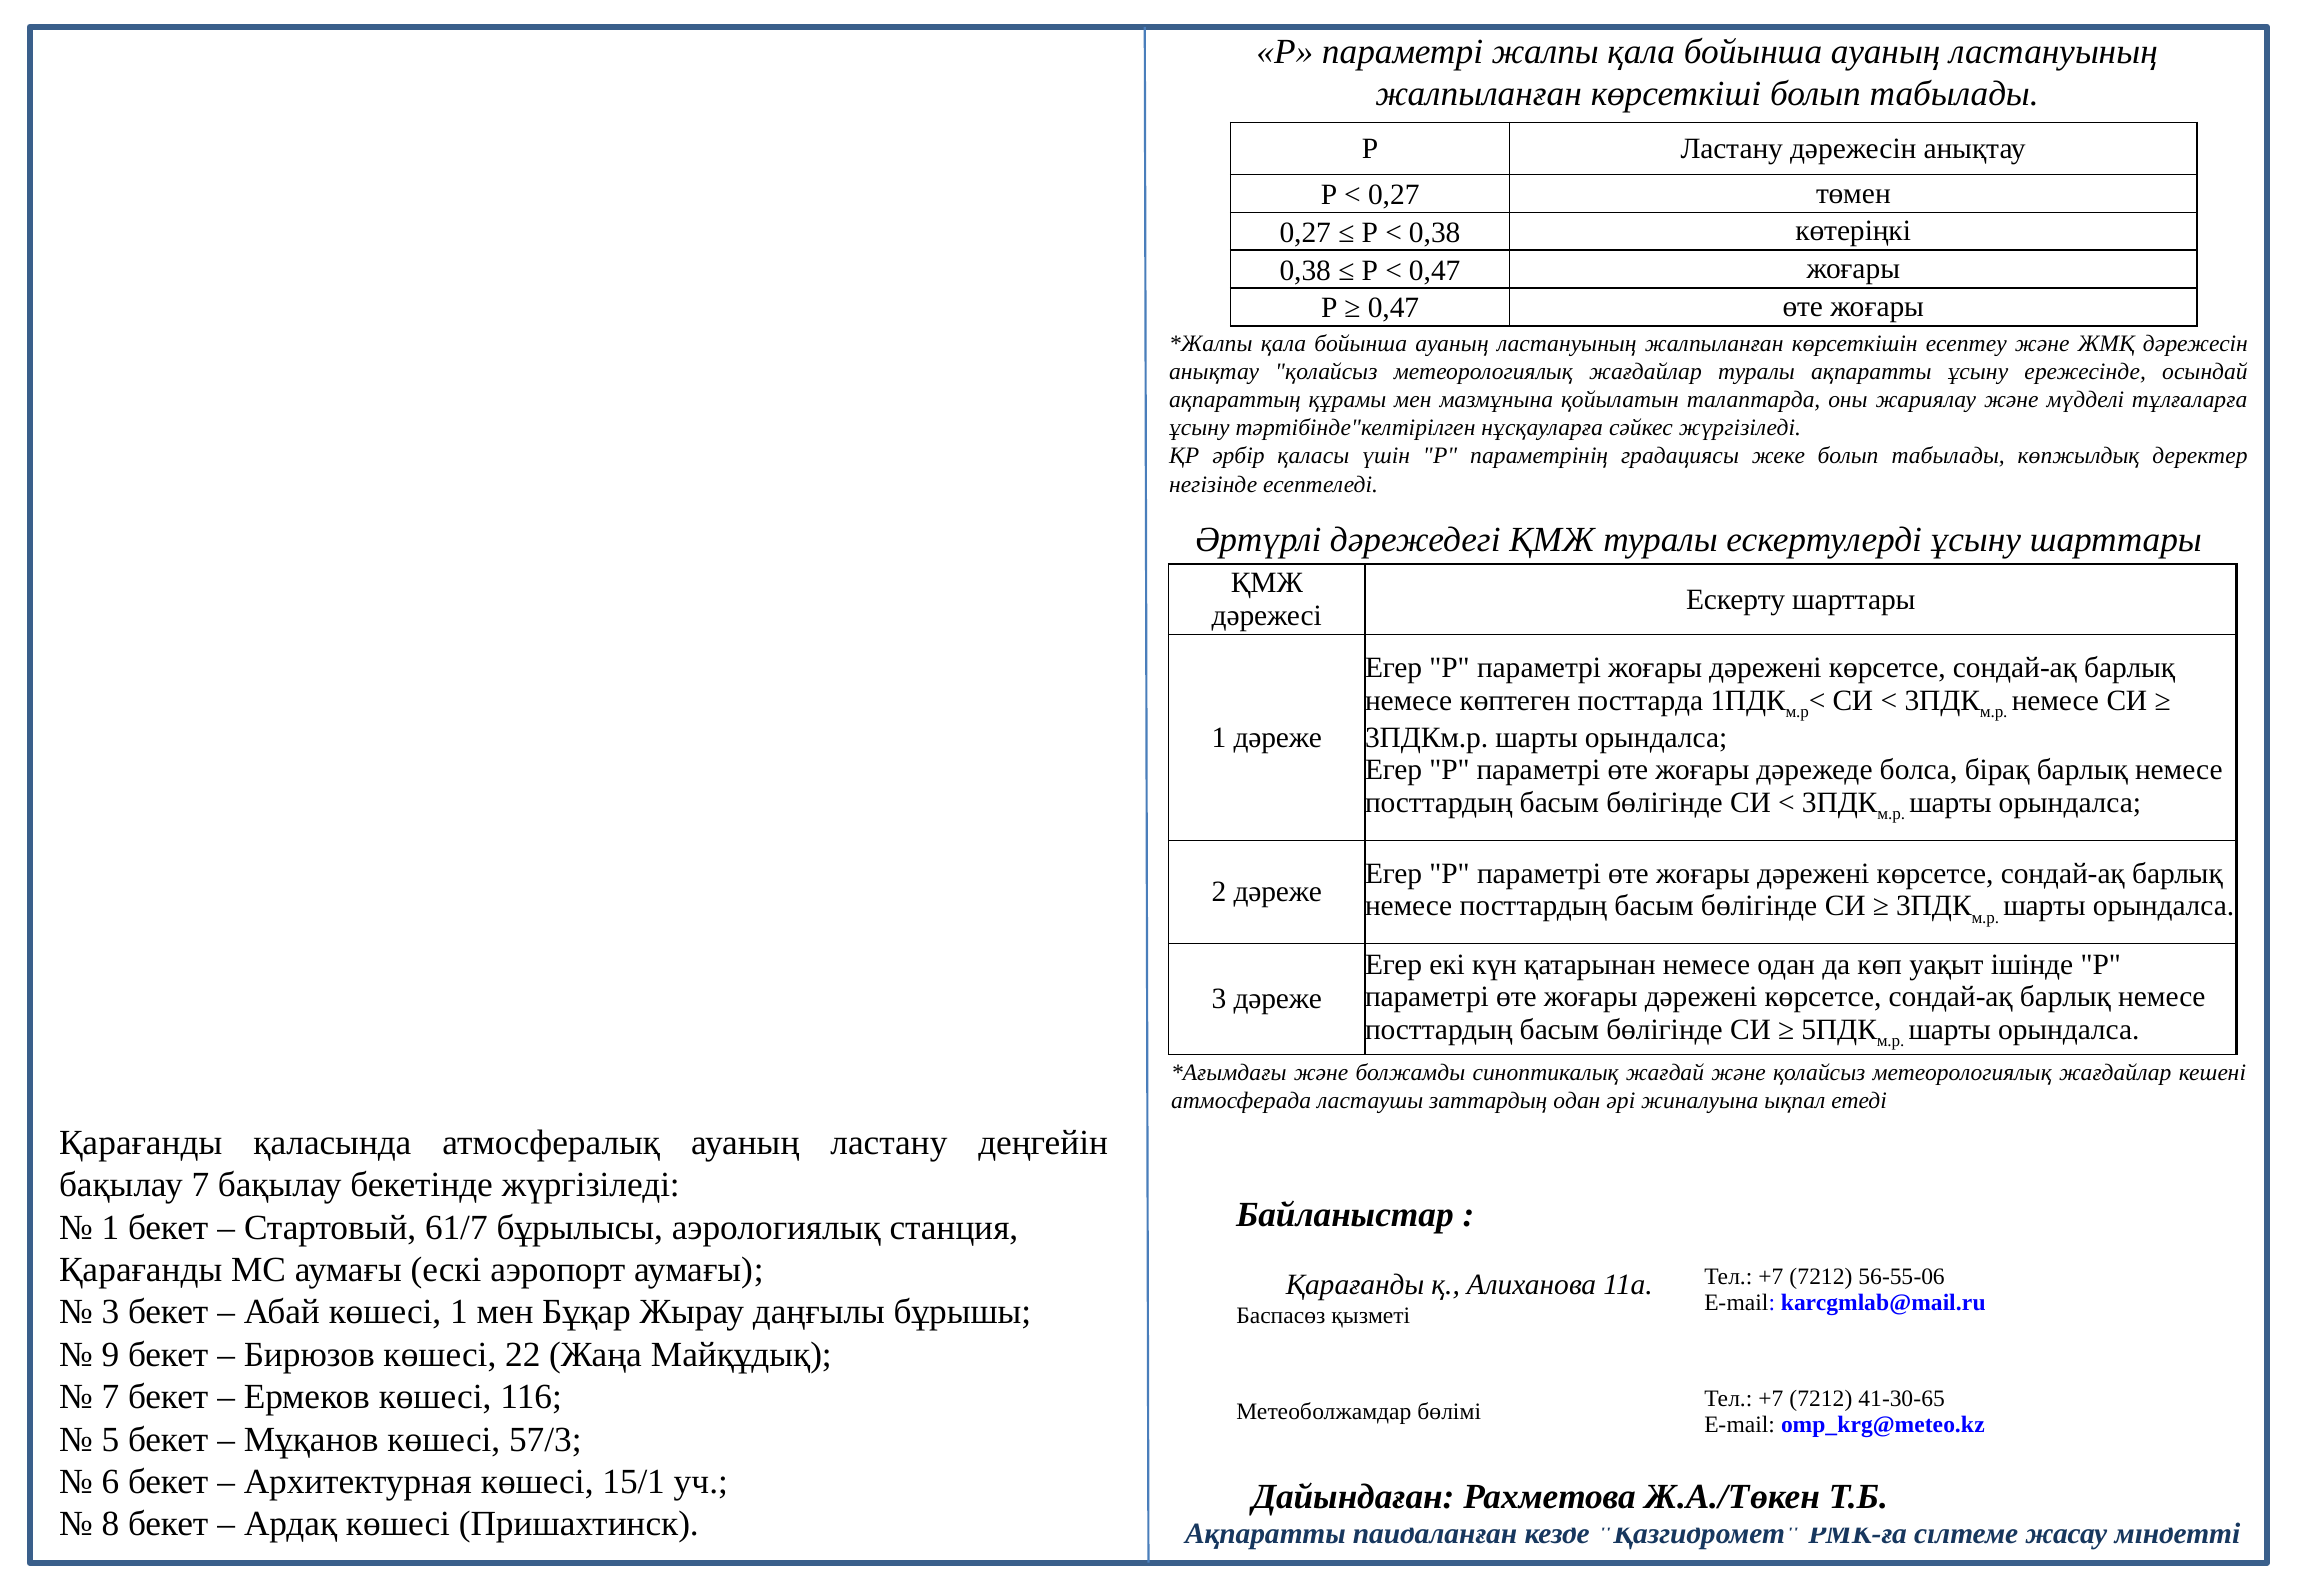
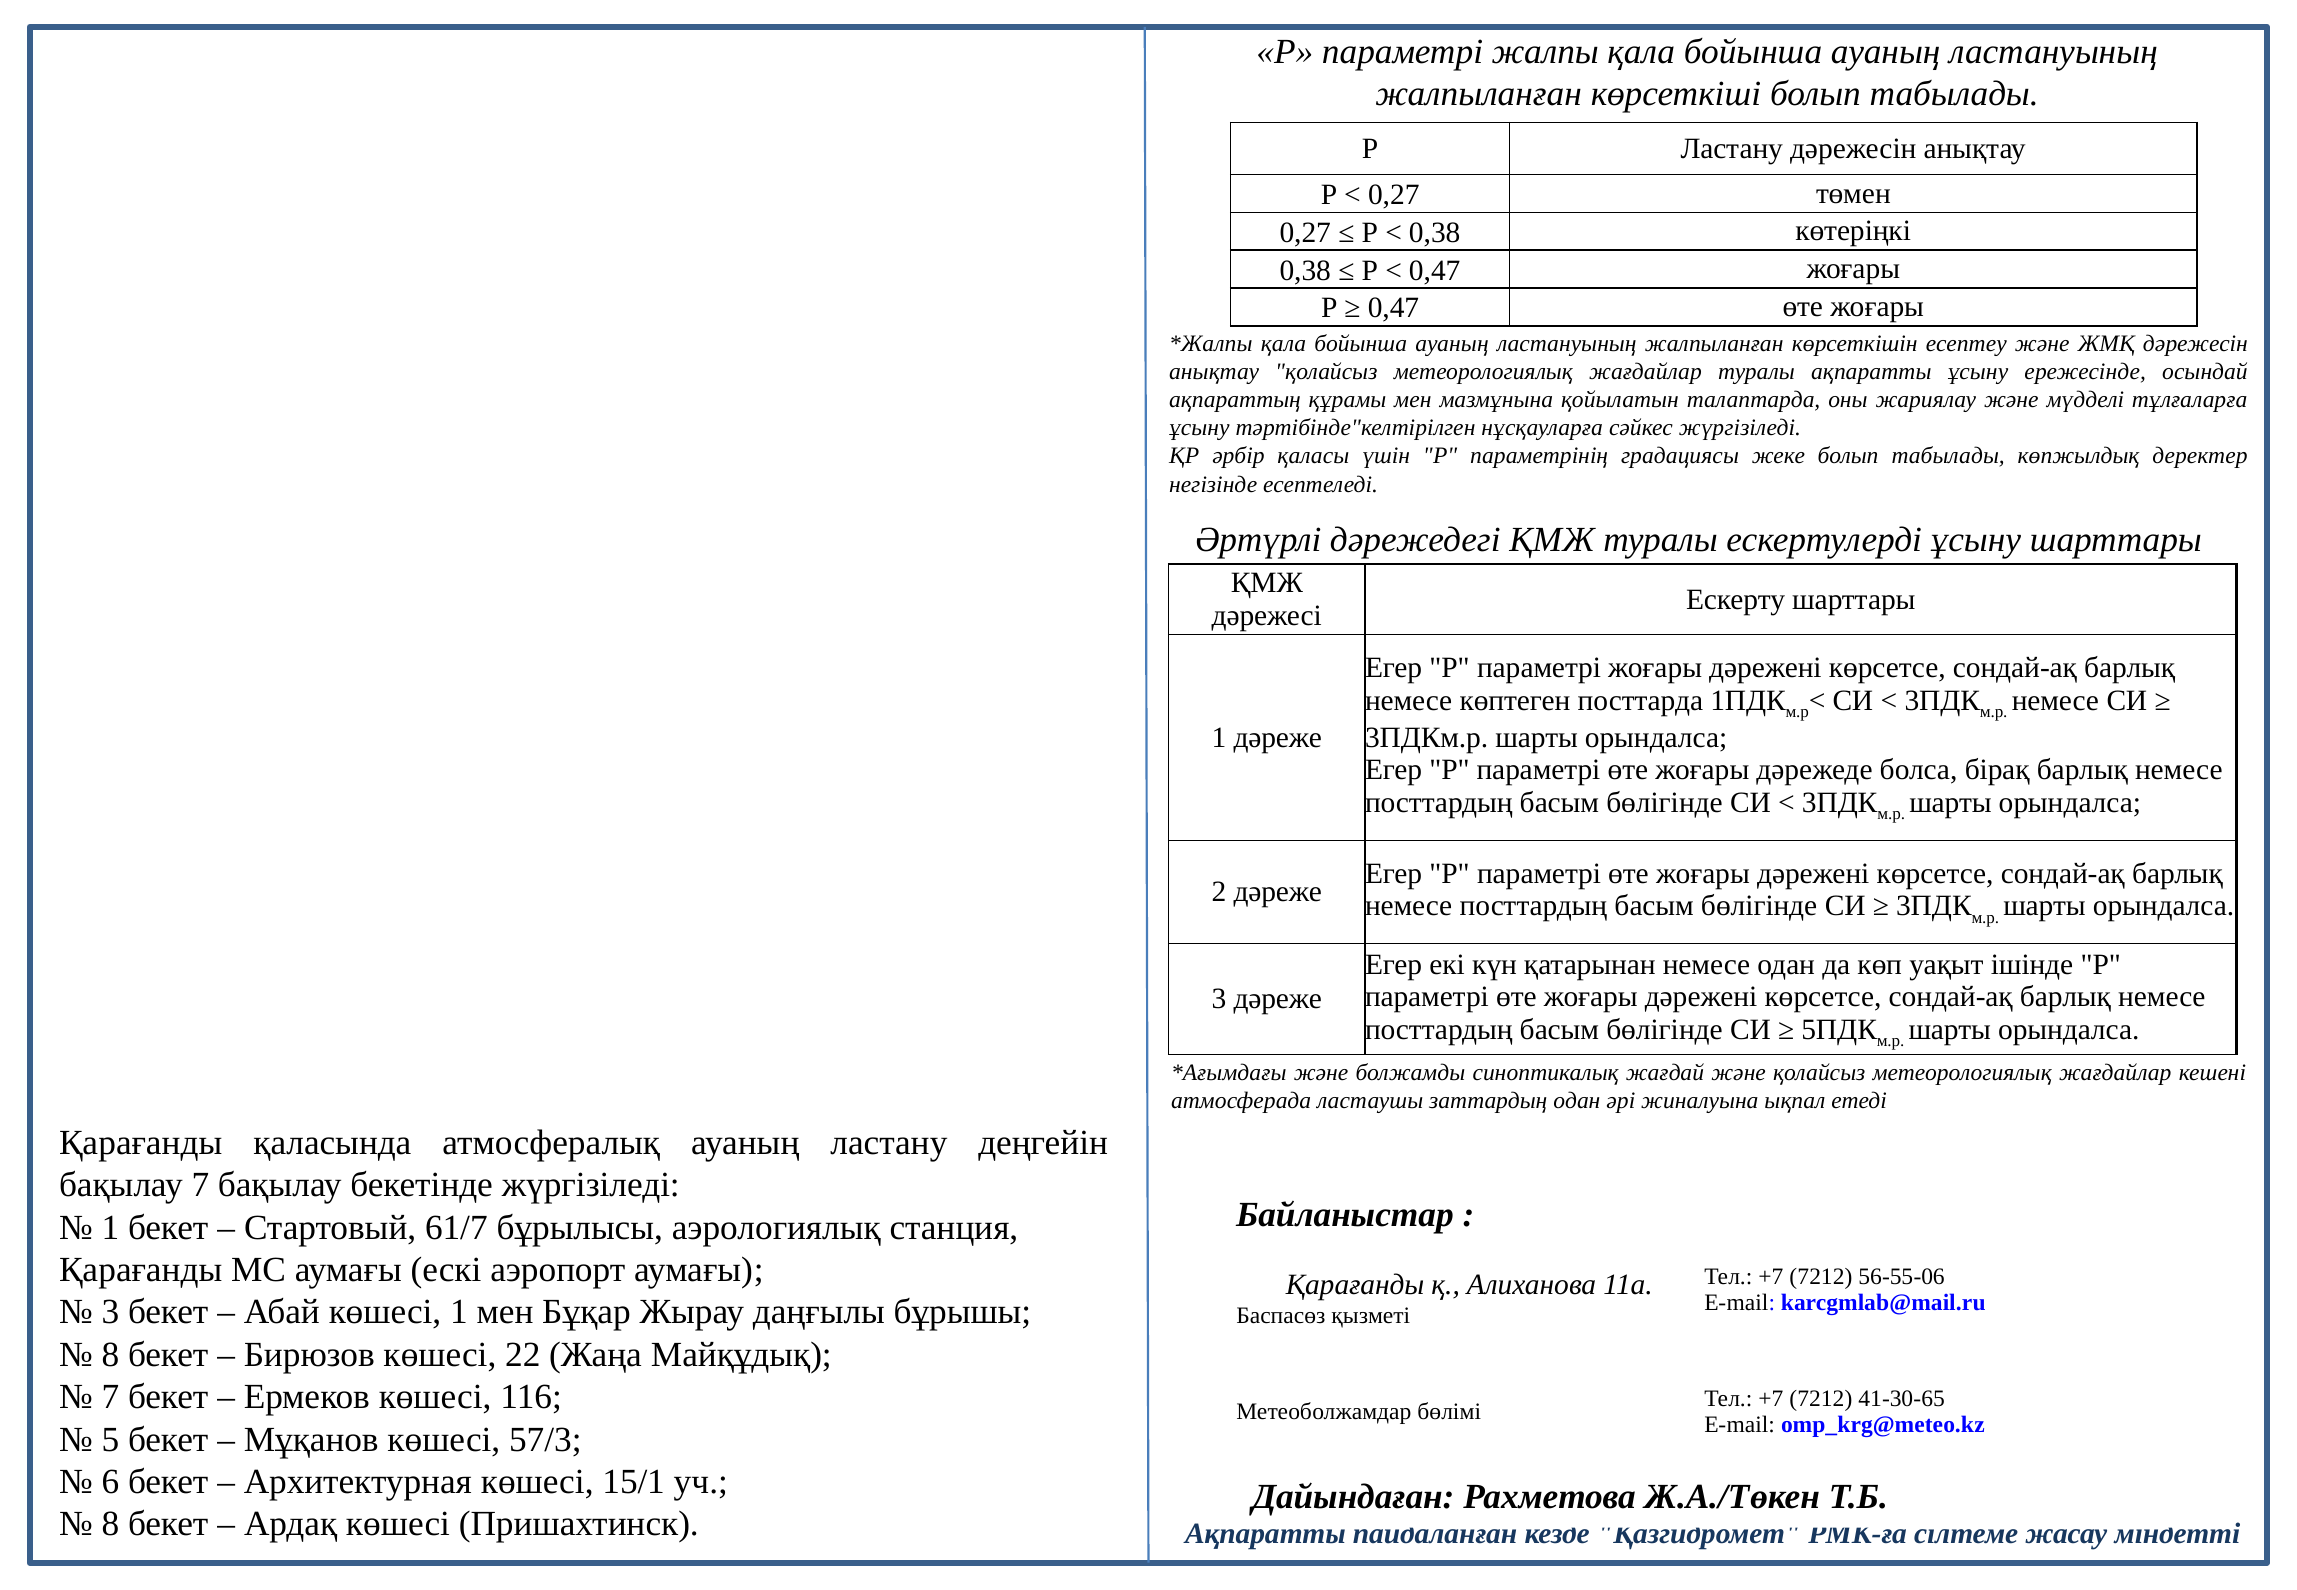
9 at (110, 1355): 9 -> 8
